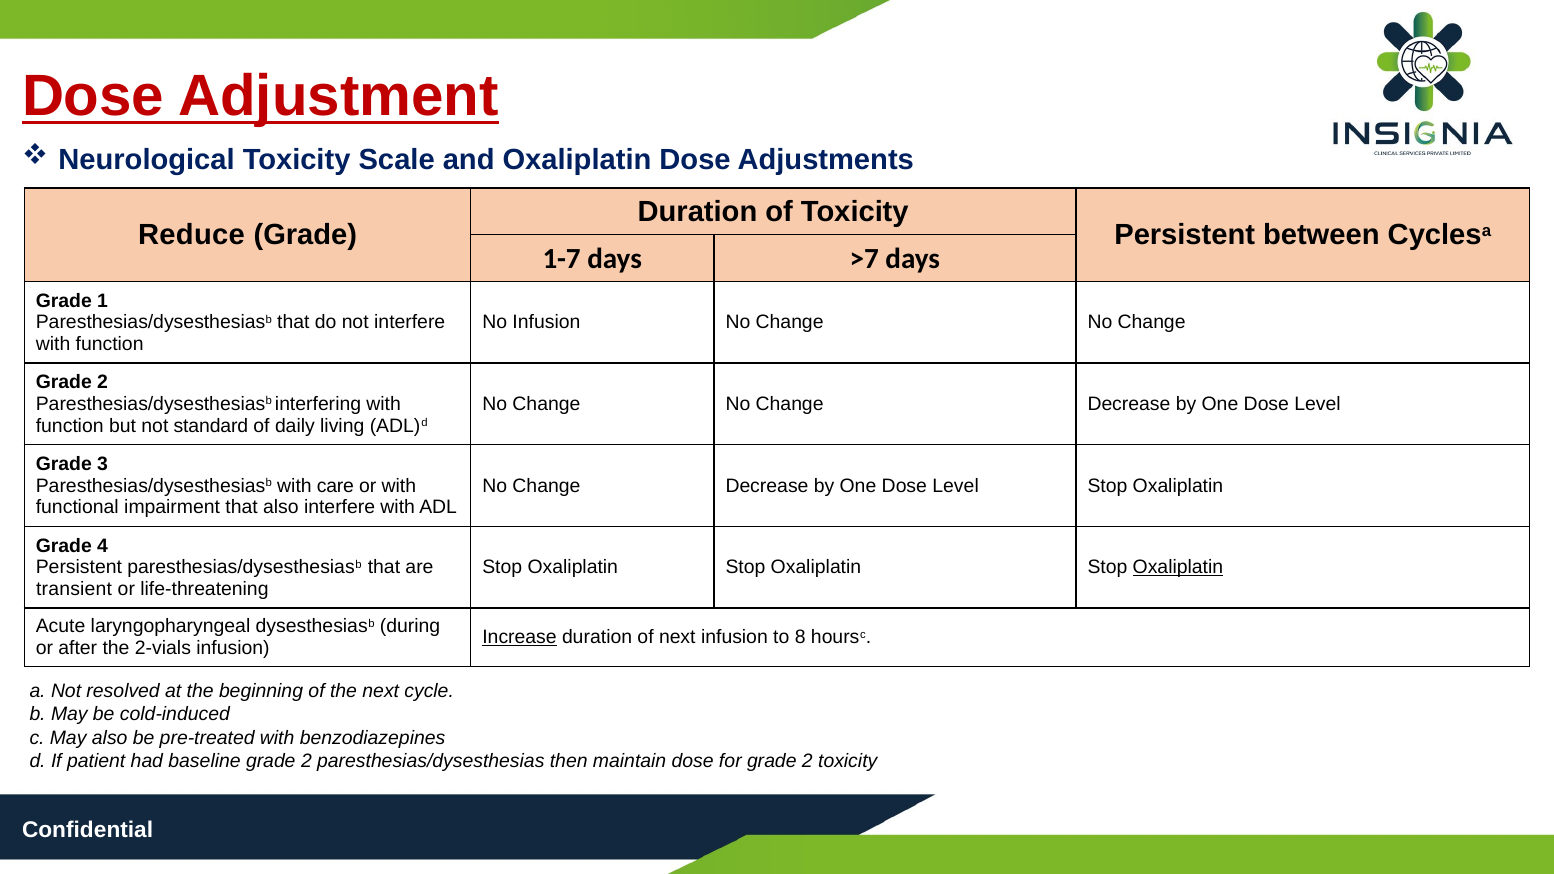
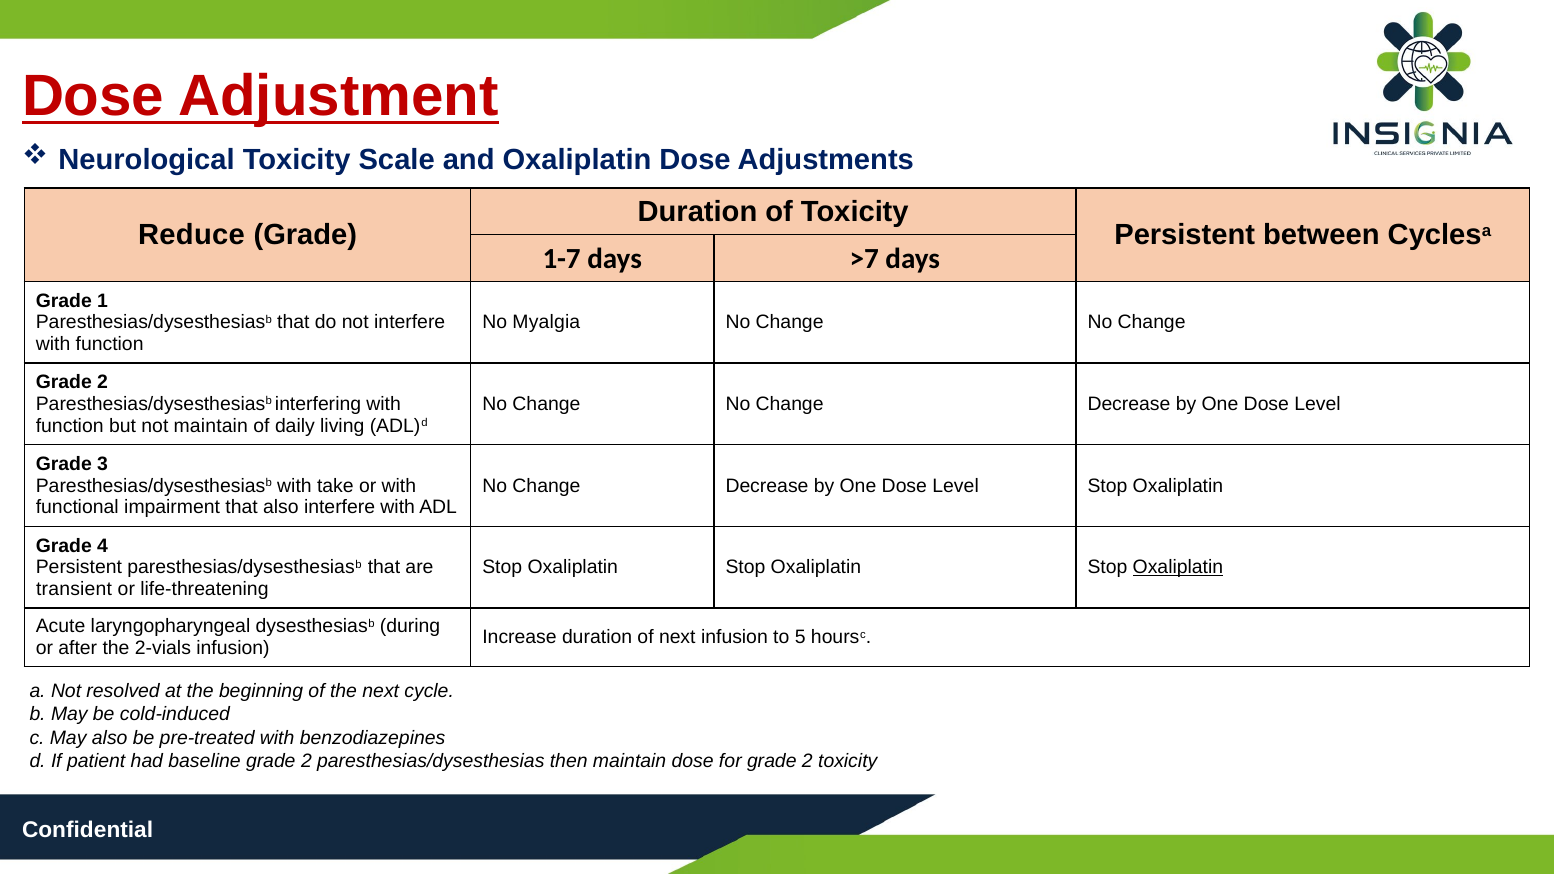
No Infusion: Infusion -> Myalgia
not standard: standard -> maintain
care: care -> take
Increase underline: present -> none
8: 8 -> 5
